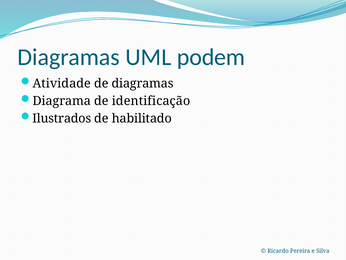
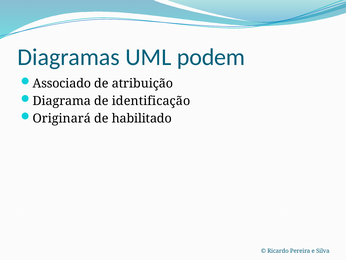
Atividade: Atividade -> Associado
de diagramas: diagramas -> atribuição
Ilustrados: Ilustrados -> Originará
